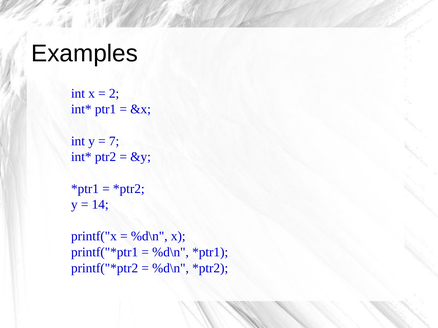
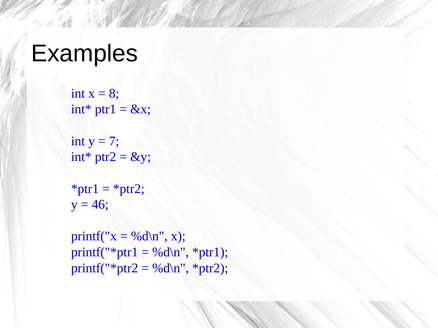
2: 2 -> 8
14: 14 -> 46
